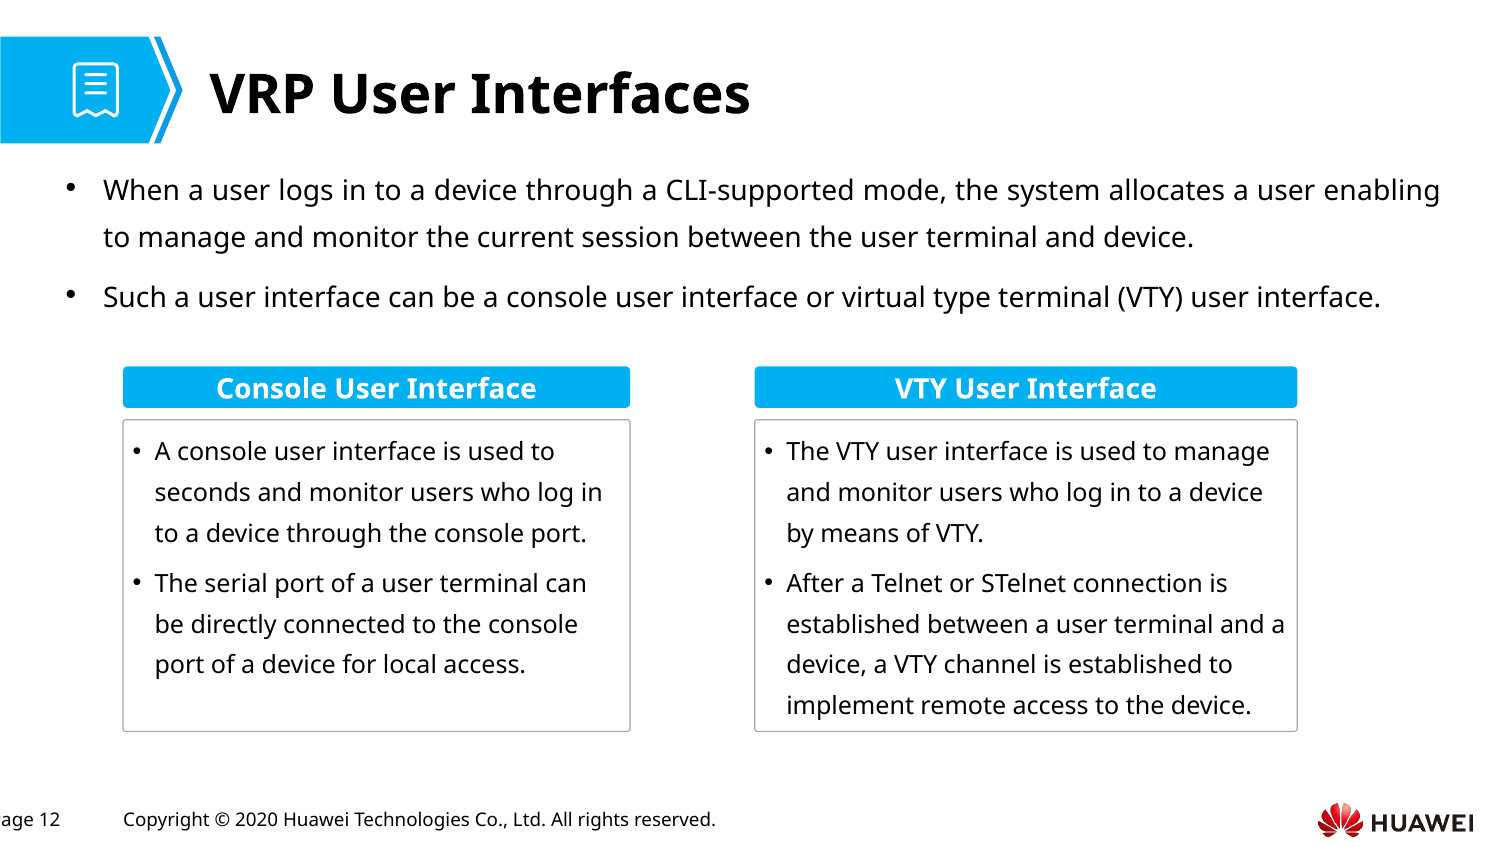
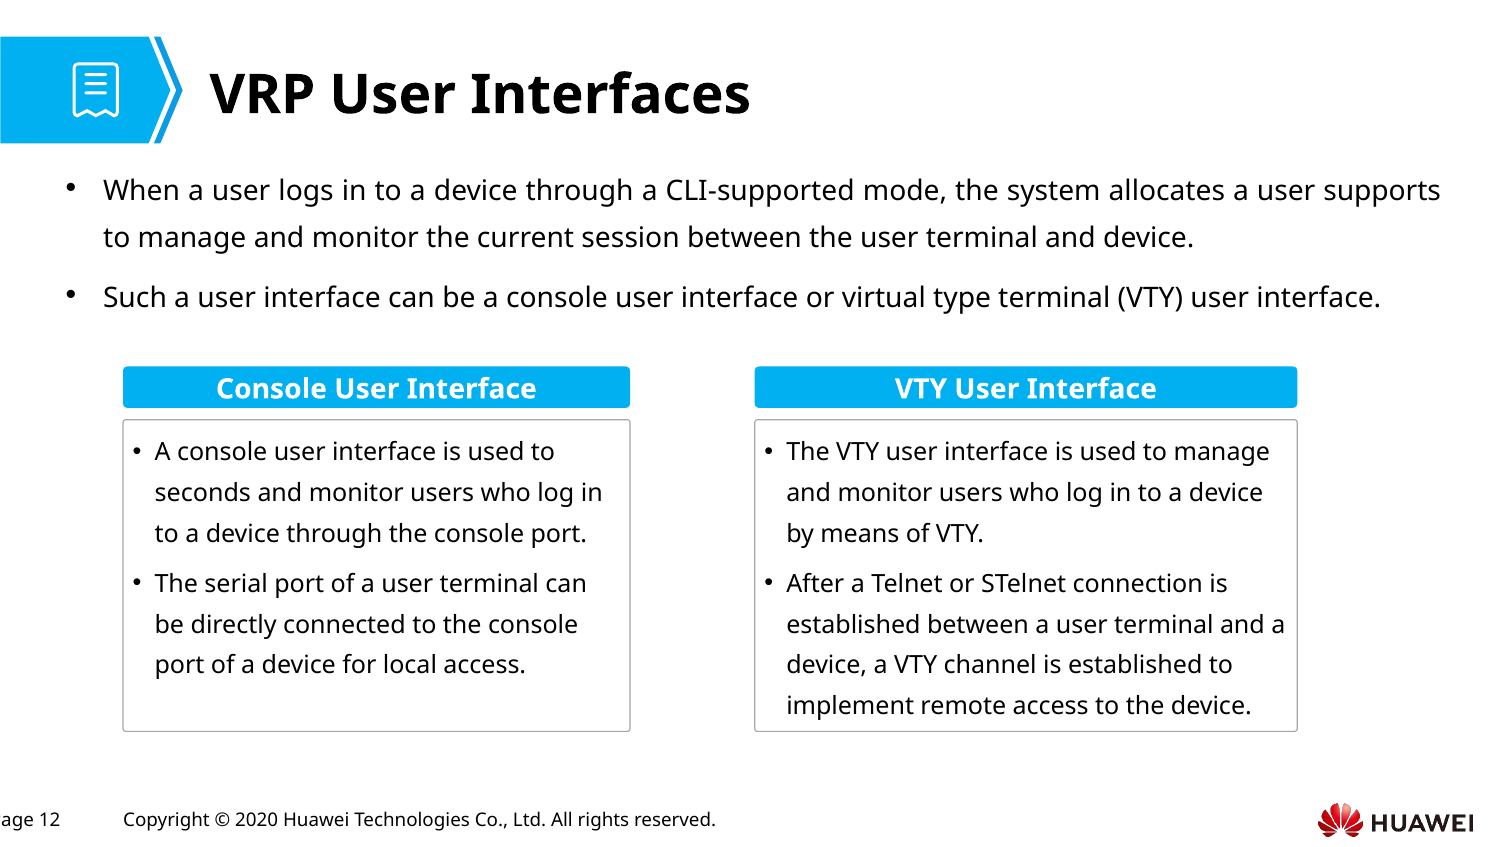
enabling: enabling -> supports
